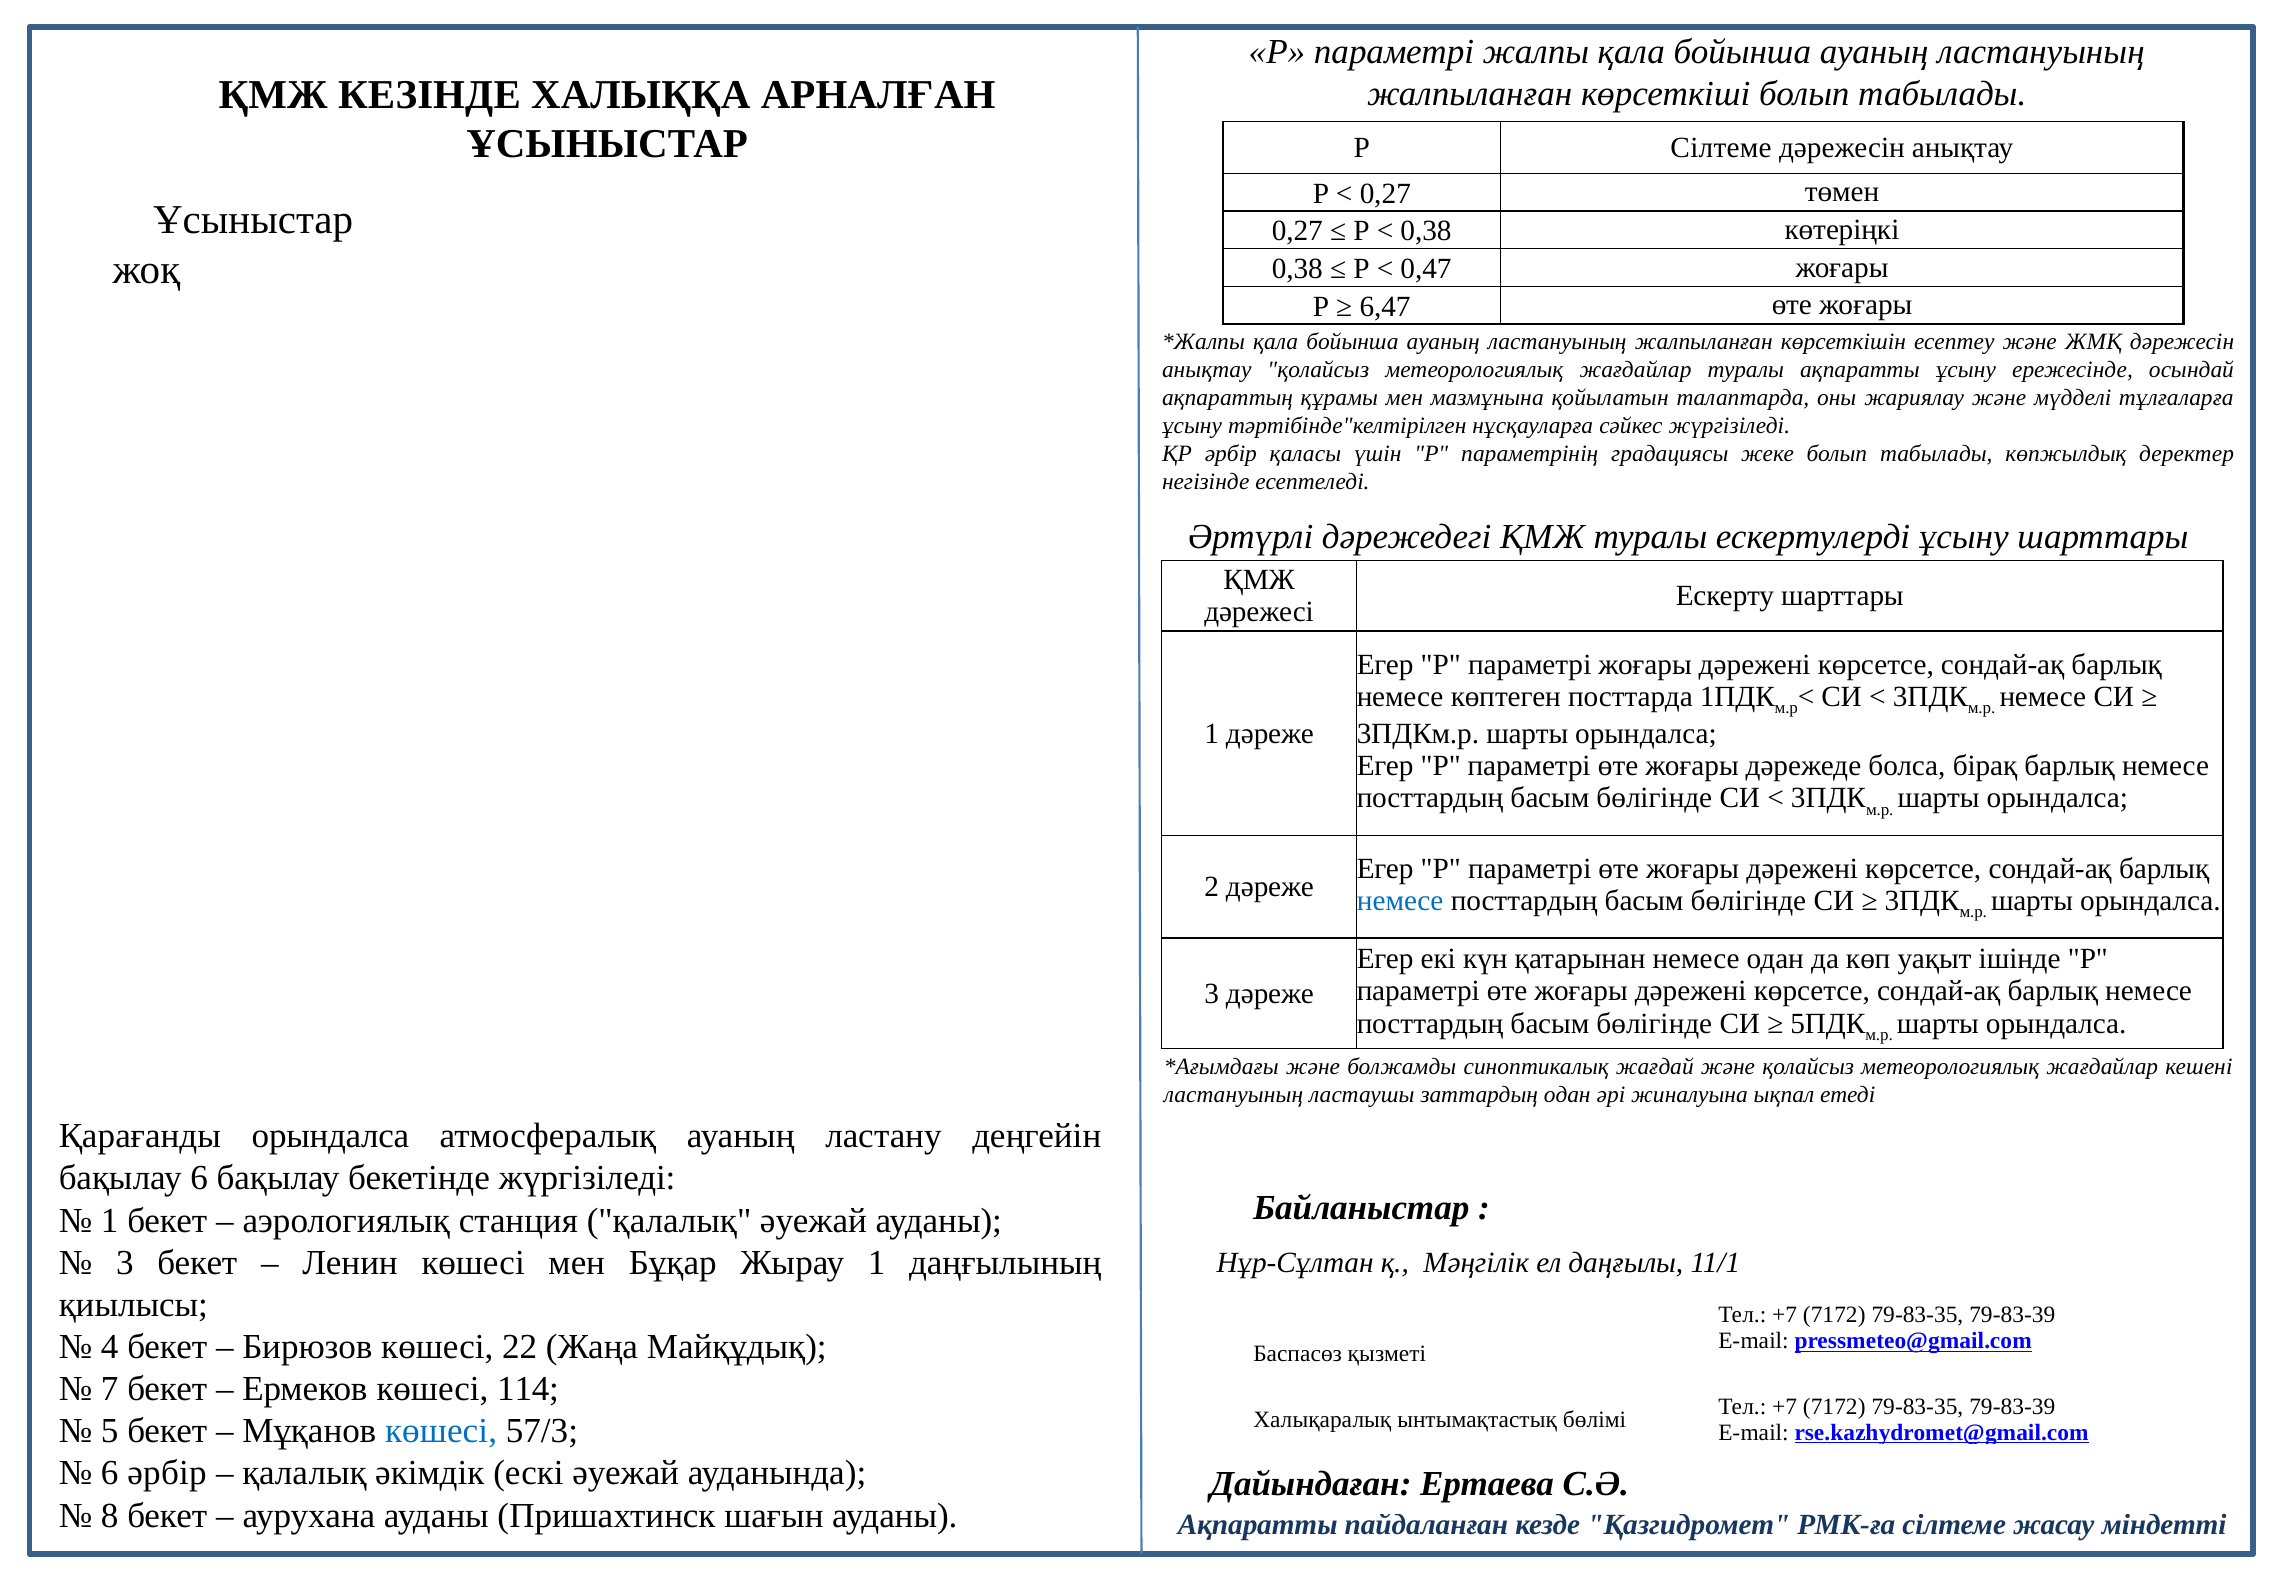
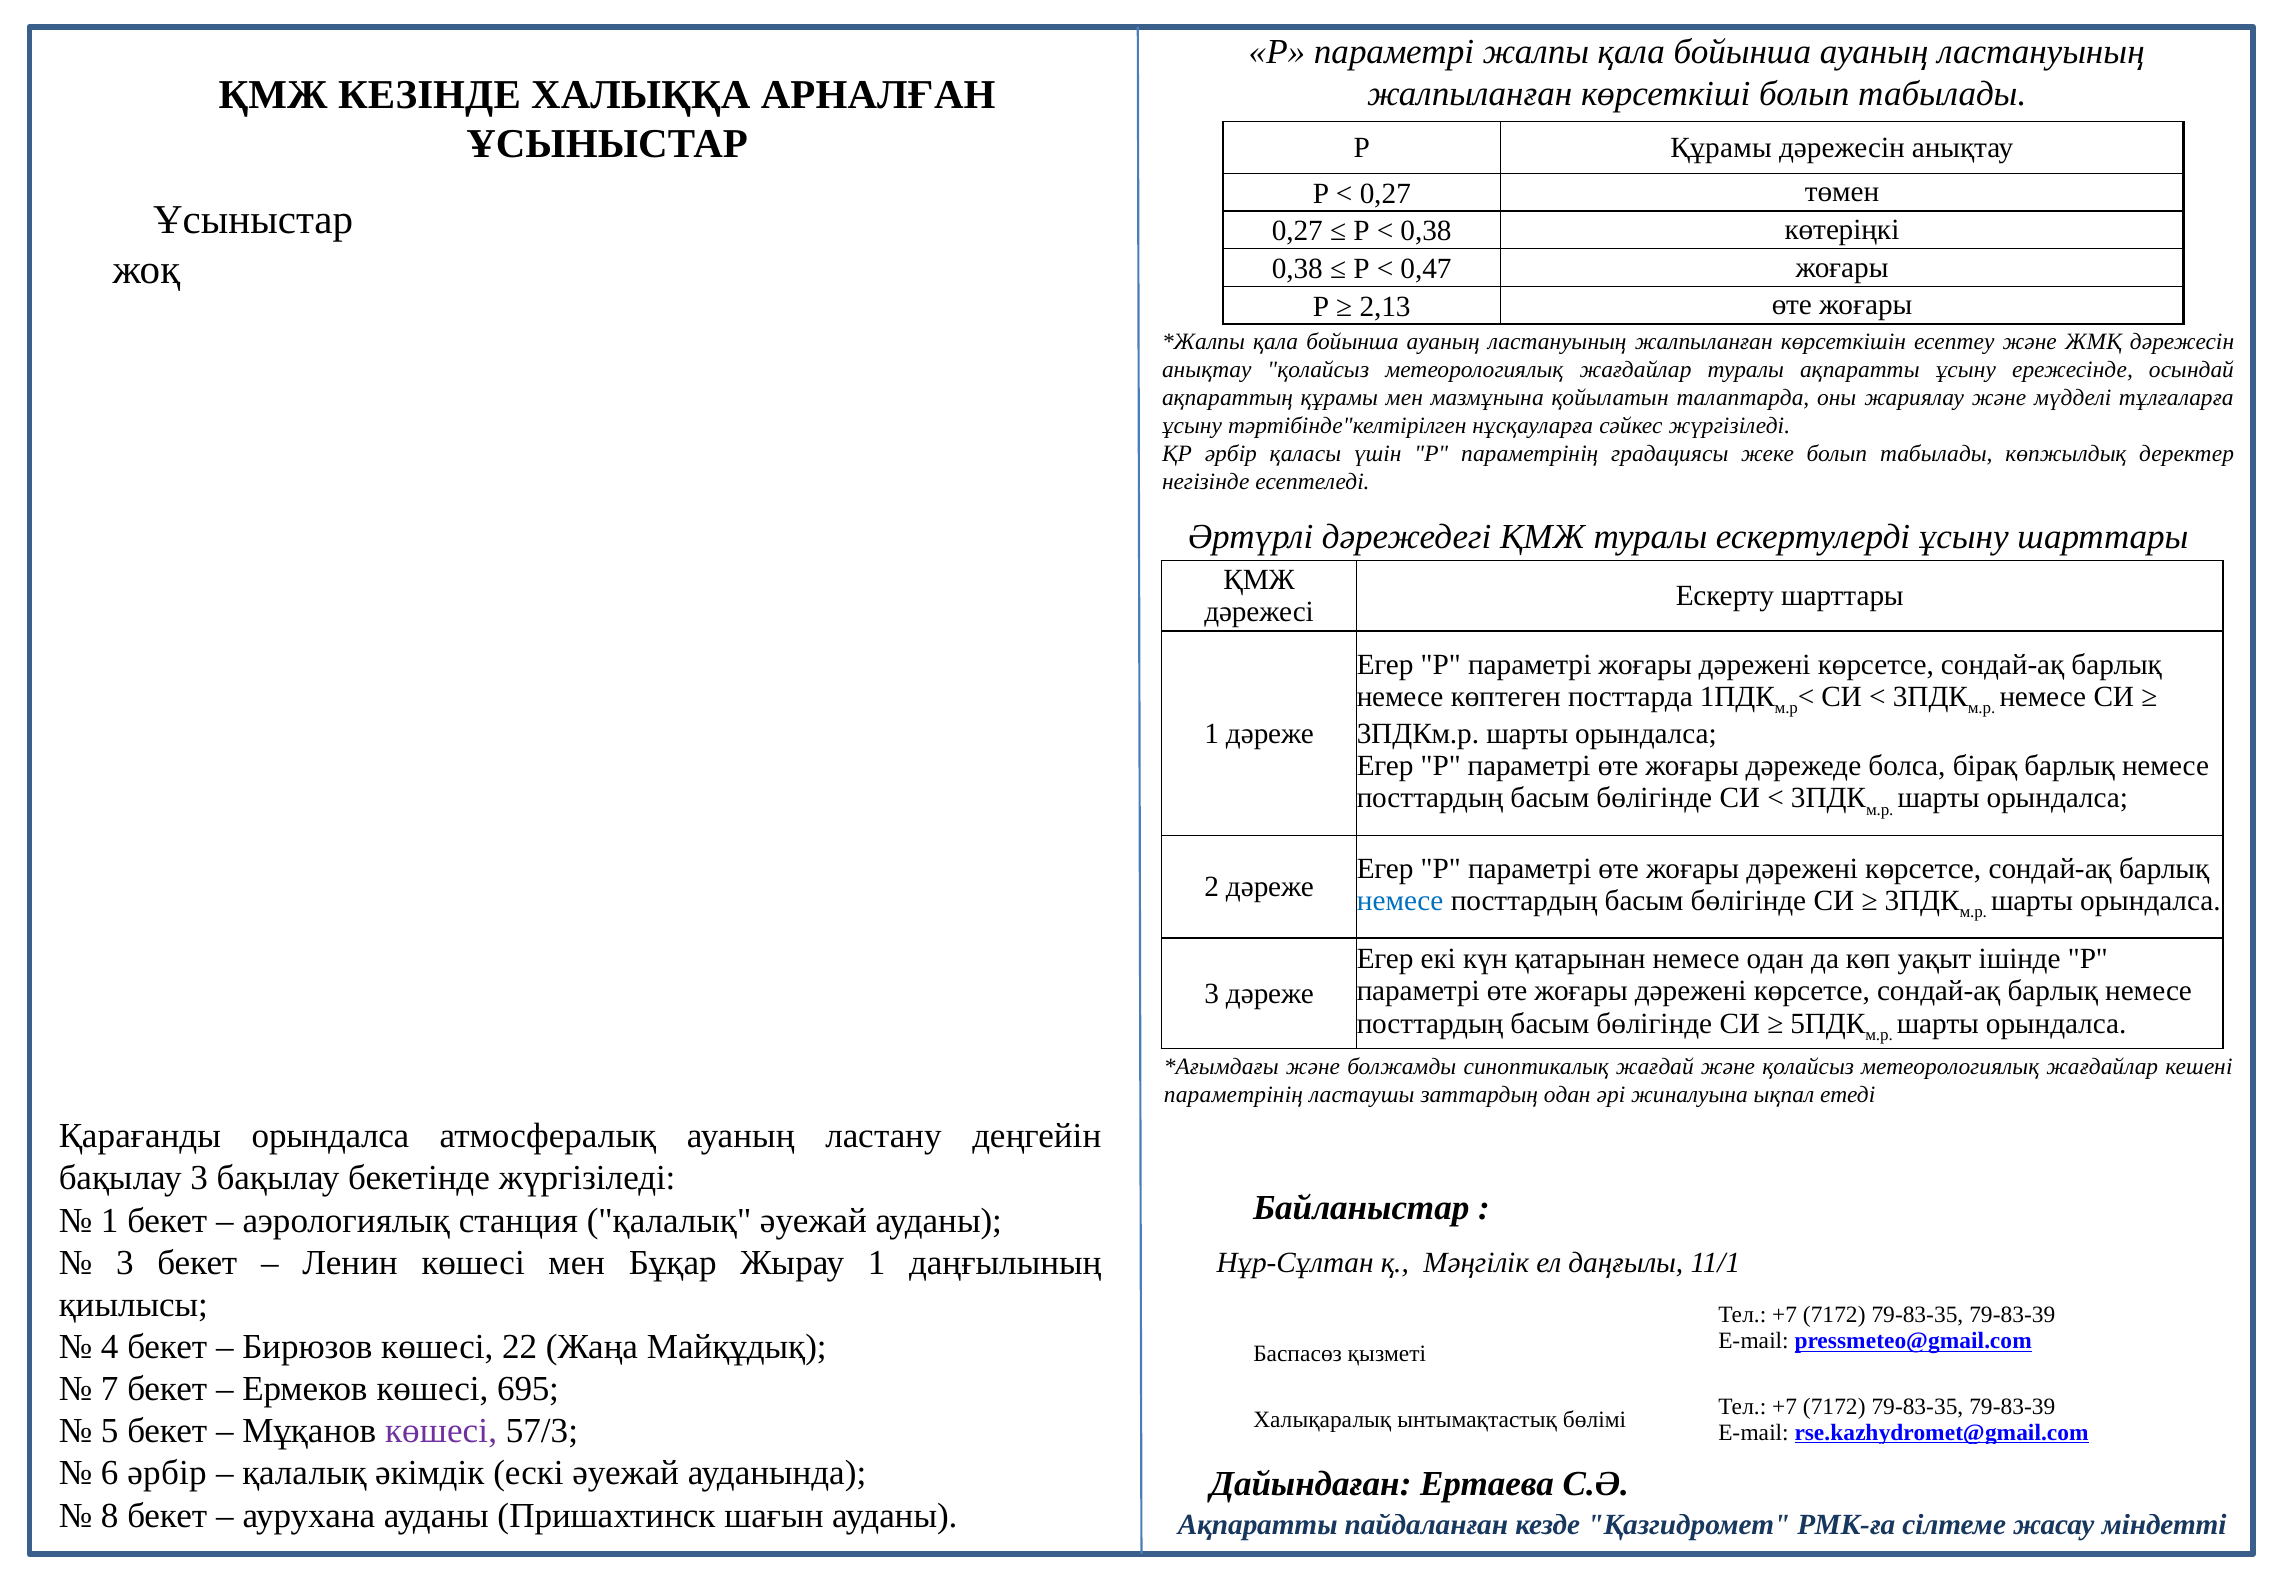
Р Сілтеме: Сілтеме -> Құрамы
6,47: 6,47 -> 2,13
ластануының at (1234, 1095): ластануының -> параметрінің
бақылау 6: 6 -> 3
114: 114 -> 695
көшесі at (441, 1431) colour: blue -> purple
